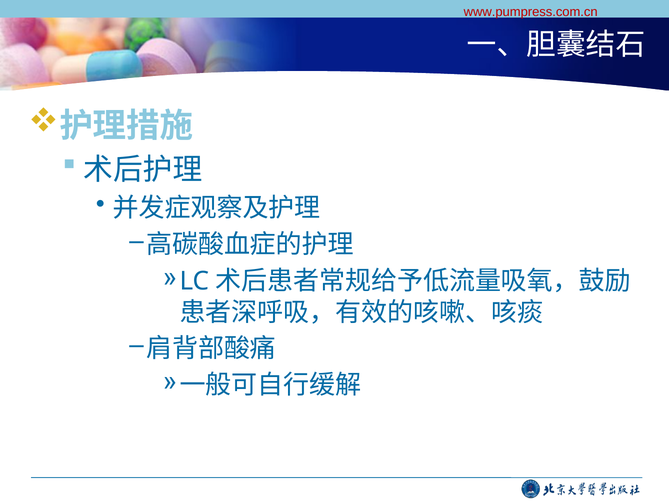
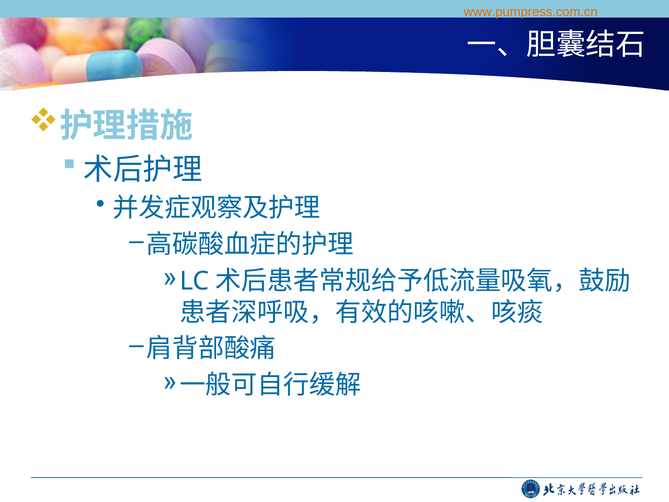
www.pumpress.com.cn colour: red -> orange
